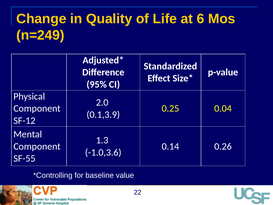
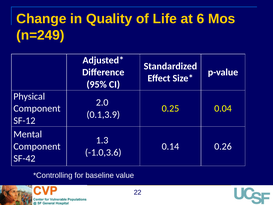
SF-55: SF-55 -> SF-42
